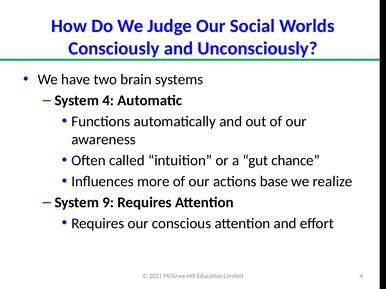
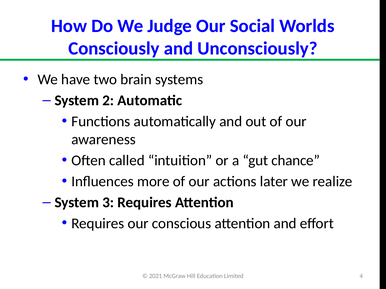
System 4: 4 -> 2
base: base -> later
9: 9 -> 3
